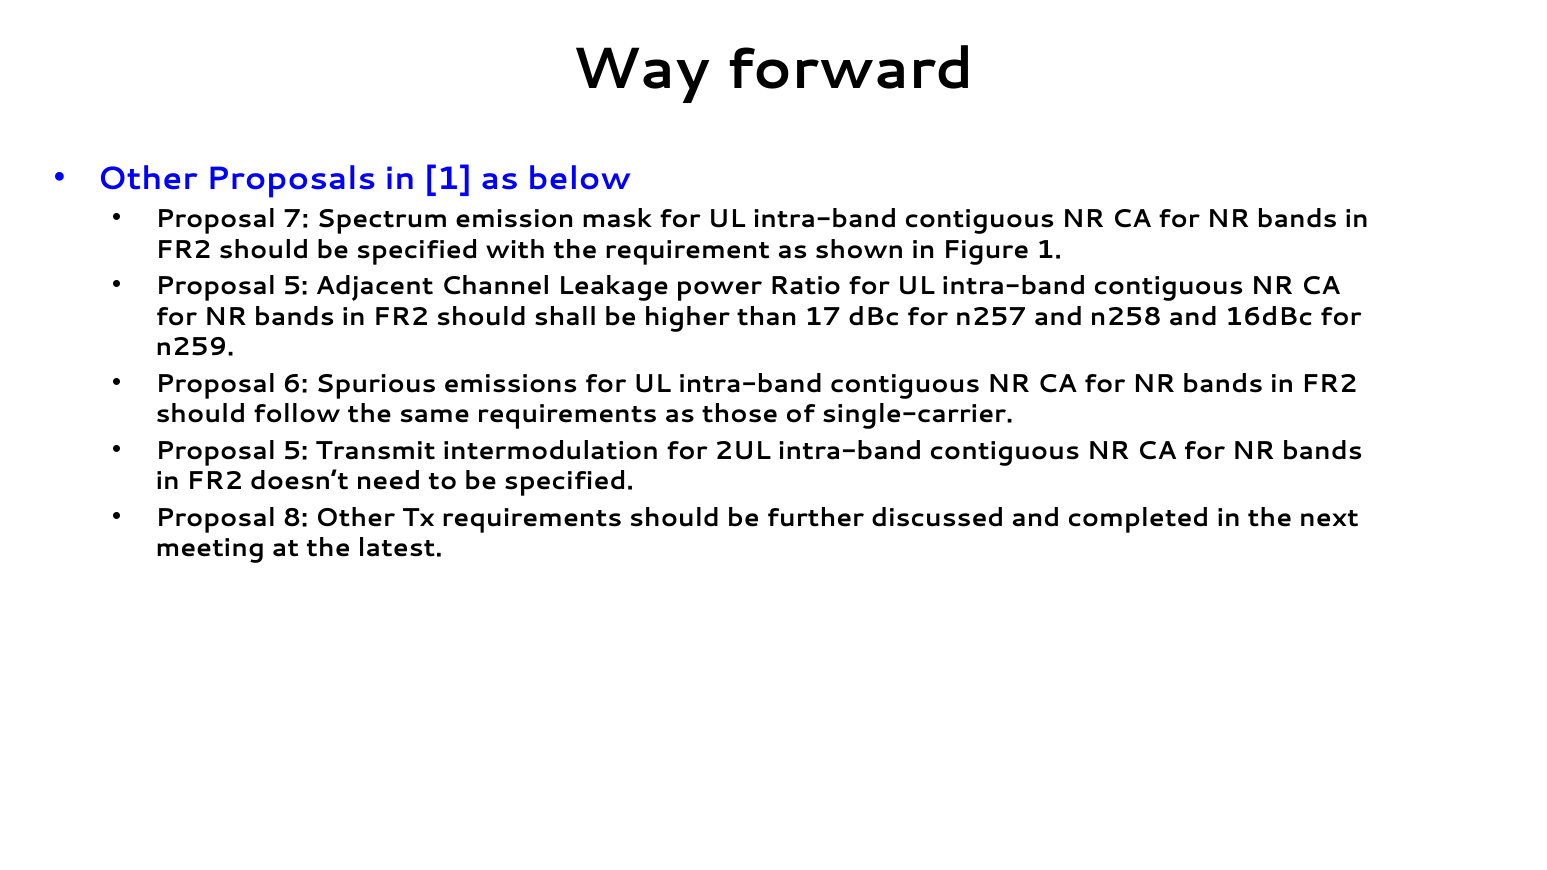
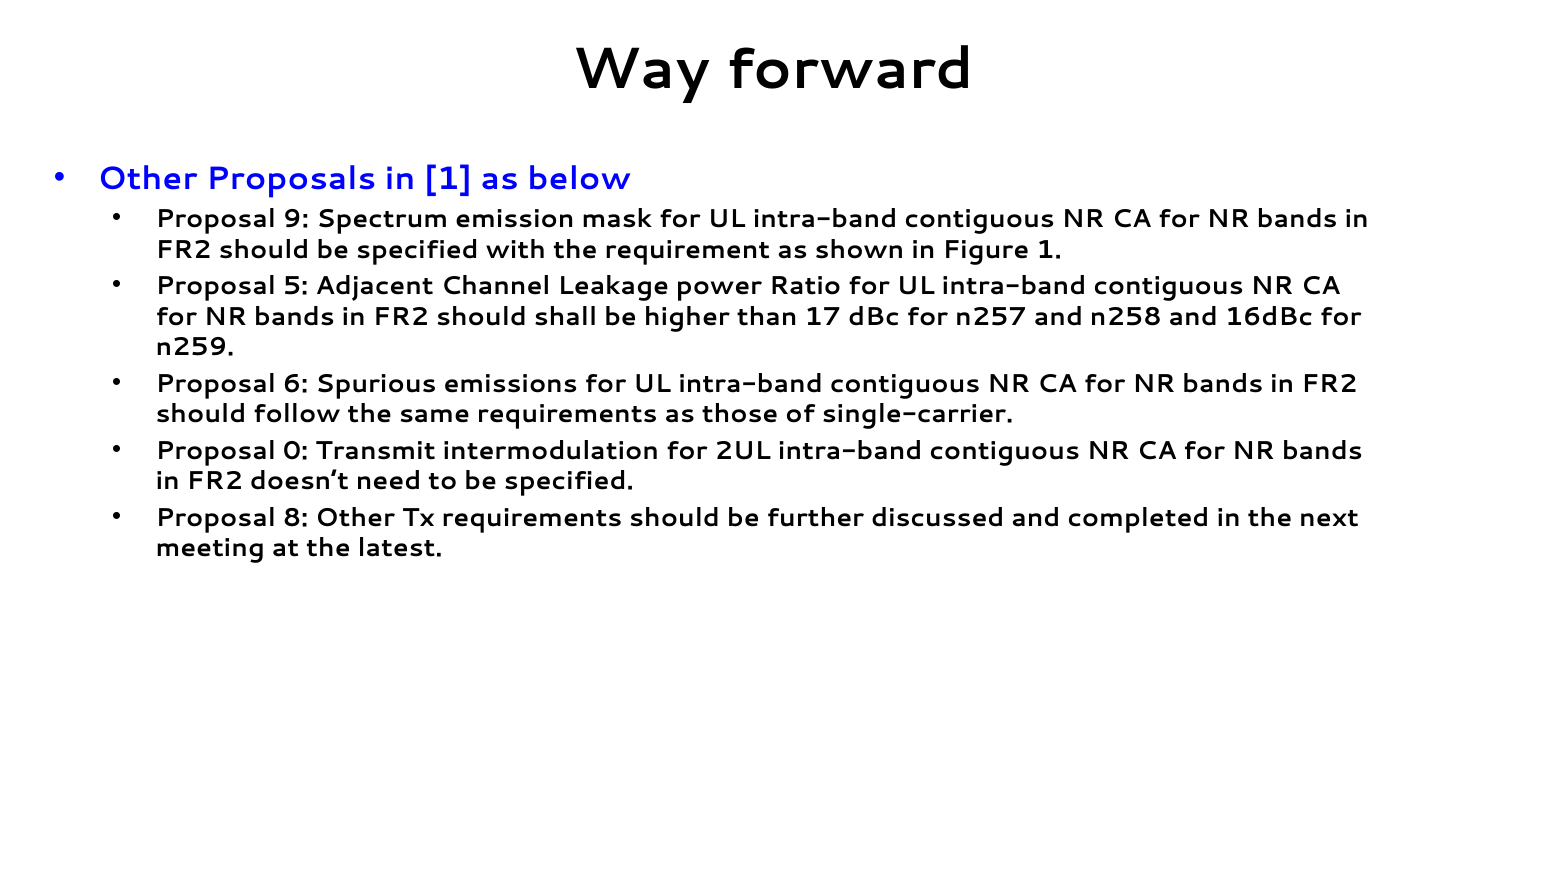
7: 7 -> 9
5 at (296, 451): 5 -> 0
